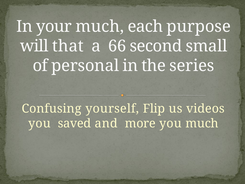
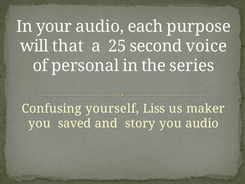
your much: much -> audio
66: 66 -> 25
small: small -> voice
Flip: Flip -> Liss
videos: videos -> maker
more: more -> story
you much: much -> audio
